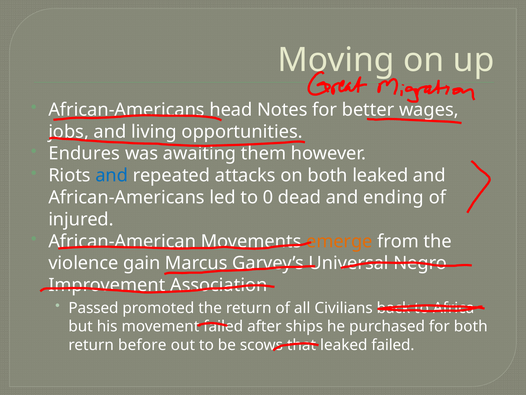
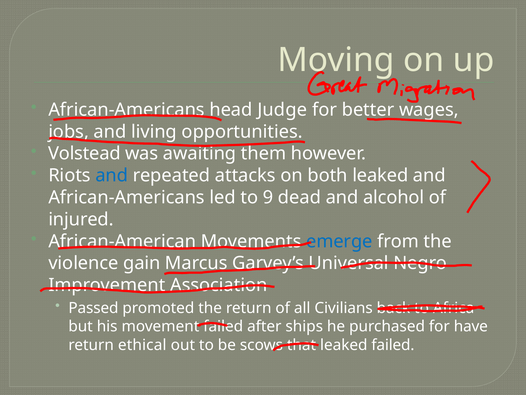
Notes: Notes -> Judge
Endures: Endures -> Volstead
0: 0 -> 9
ending: ending -> alcohol
emerge colour: orange -> blue
for both: both -> have
before: before -> ethical
